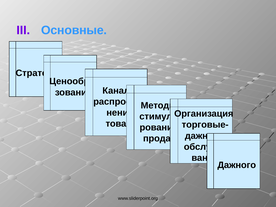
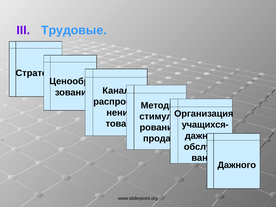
Основные: Основные -> Трудовые
торговые-: торговые- -> учащихся-
